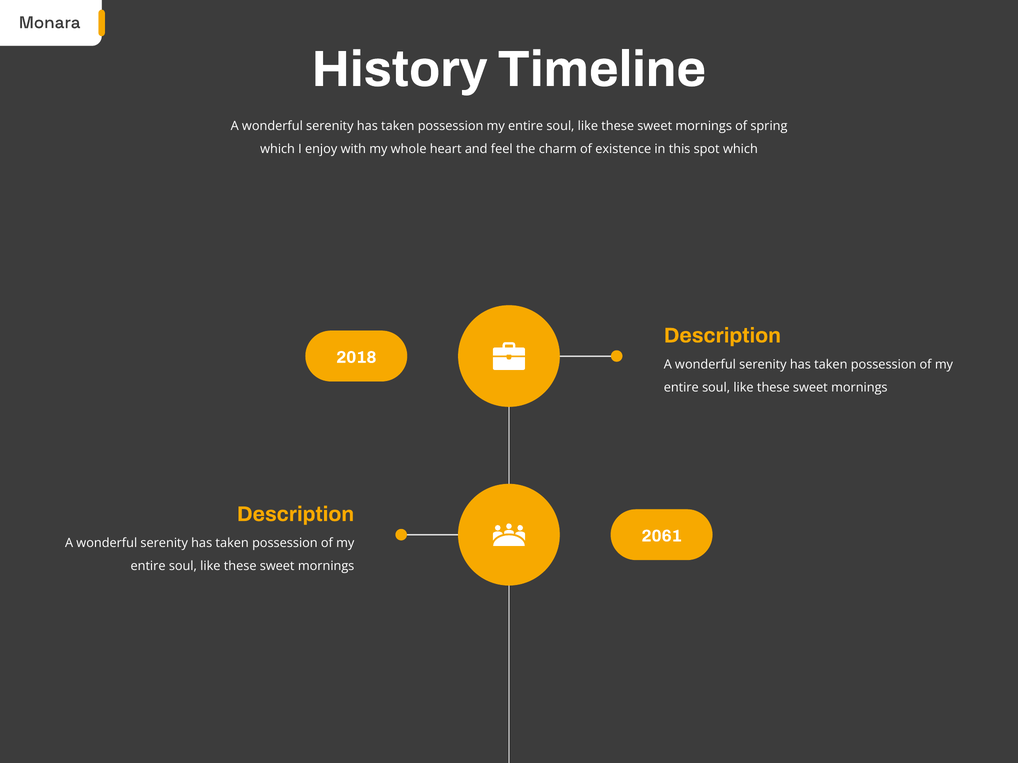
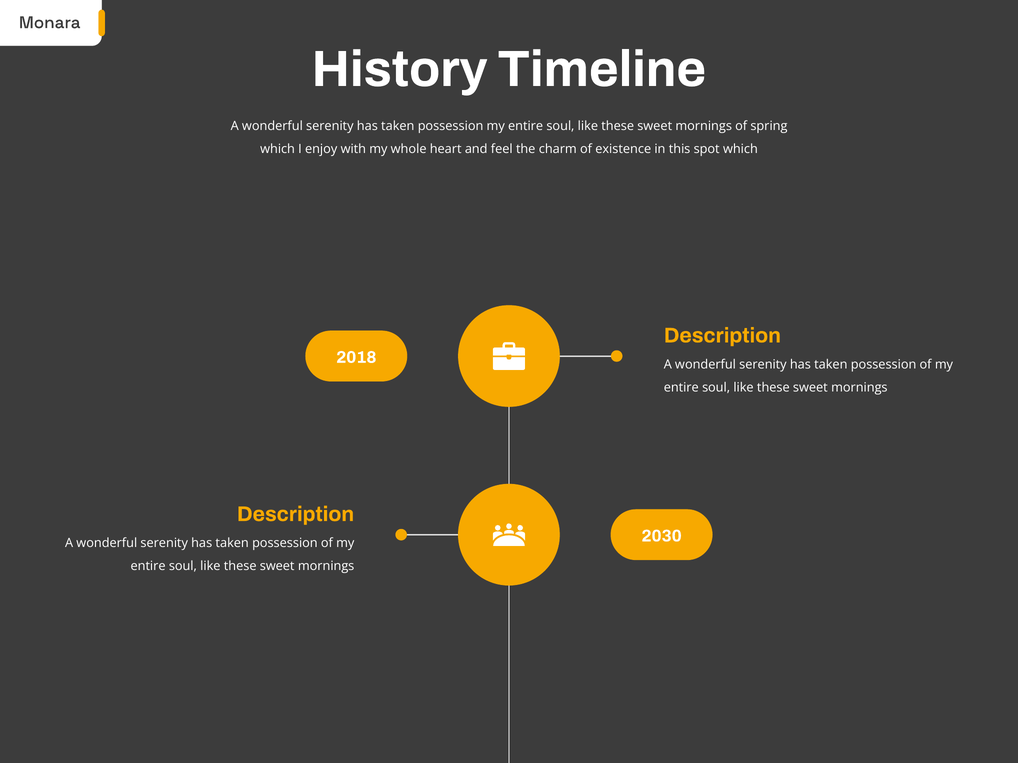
2061: 2061 -> 2030
